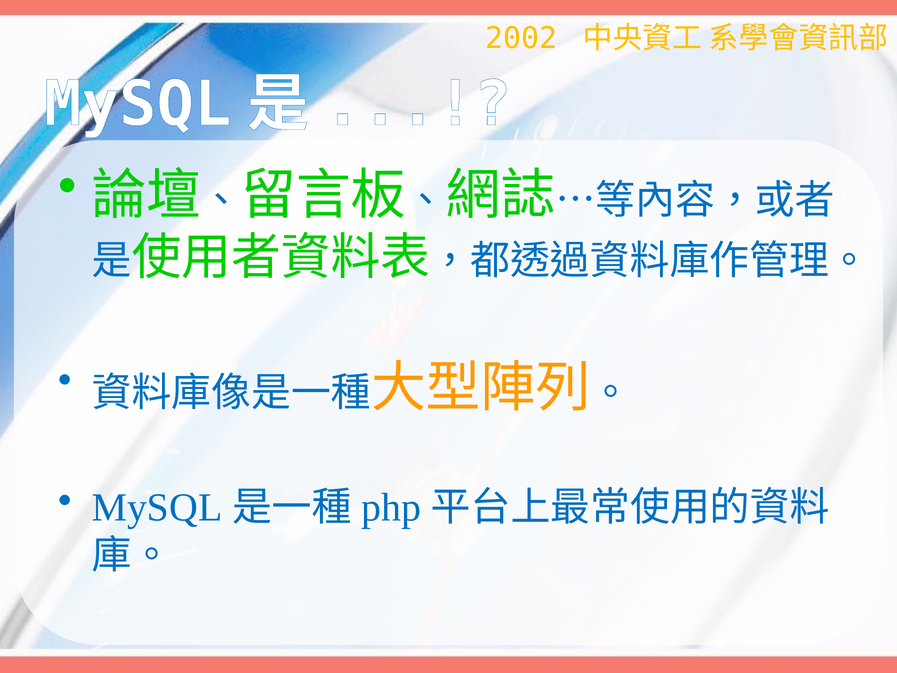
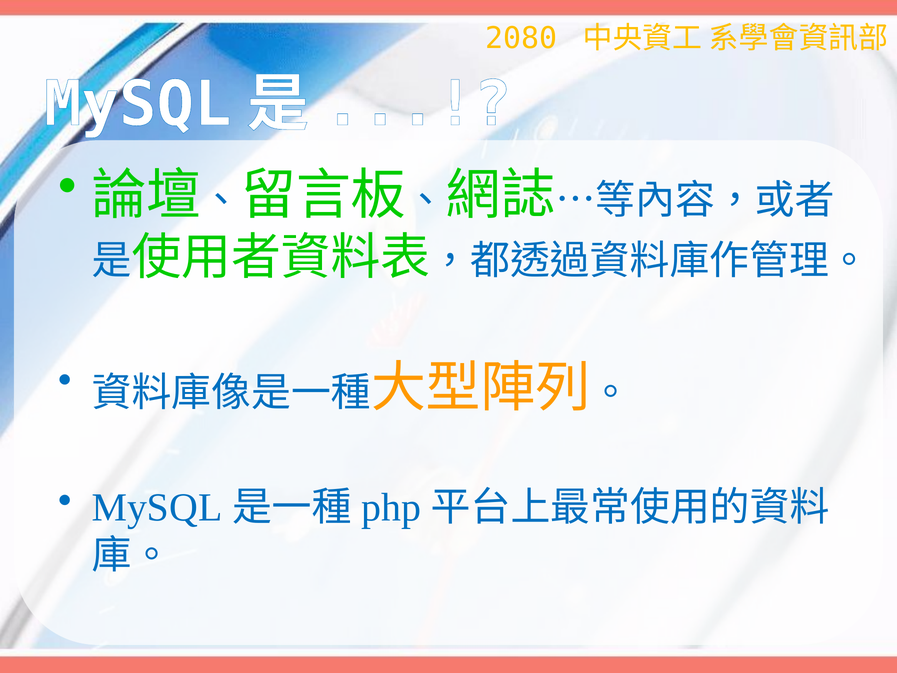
2002: 2002 -> 2080
